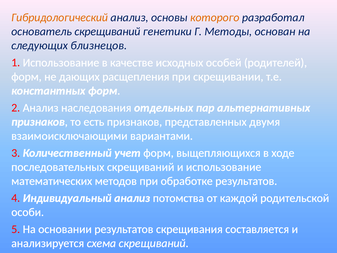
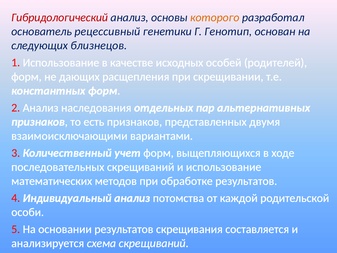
Гибридологический colour: orange -> red
основатель скрещиваний: скрещиваний -> рецессивный
Методы: Методы -> Генотип
